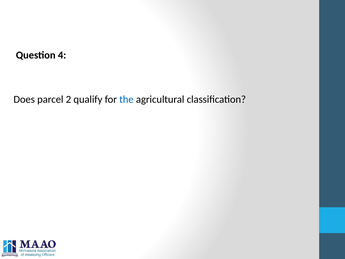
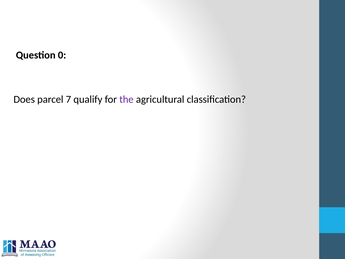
4: 4 -> 0
2: 2 -> 7
the colour: blue -> purple
